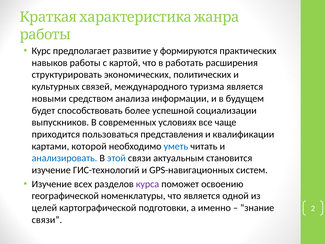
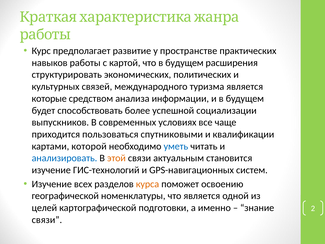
формируются: формируются -> пространстве
что в работать: работать -> будущем
новыми: новыми -> которые
представления: представления -> спутниковыми
этой colour: blue -> orange
курса colour: purple -> orange
